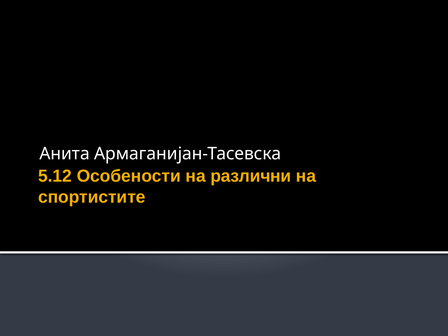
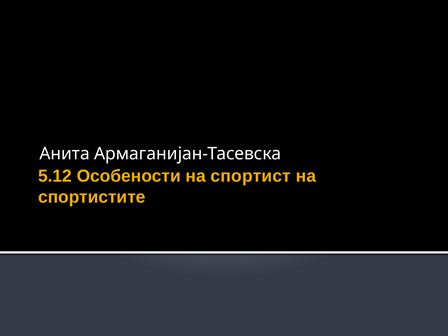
различни: различни -> спортист
